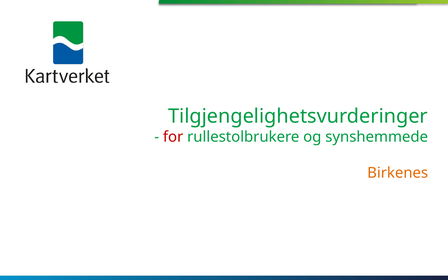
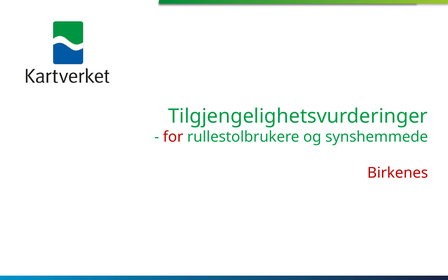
Birkenes colour: orange -> red
